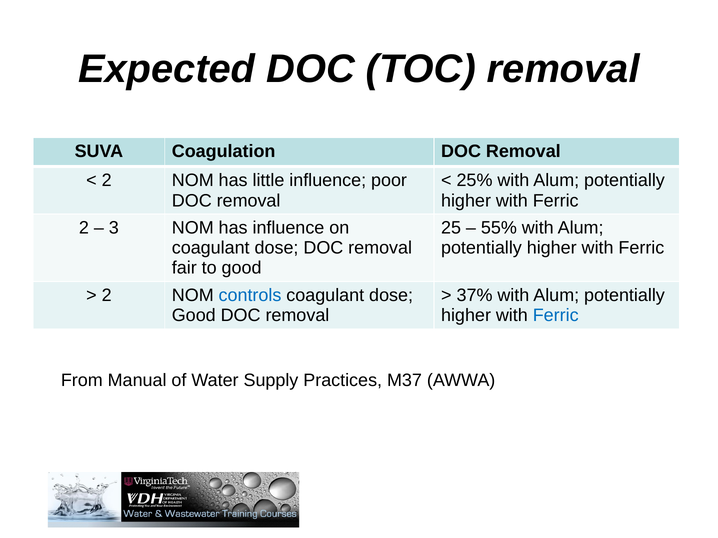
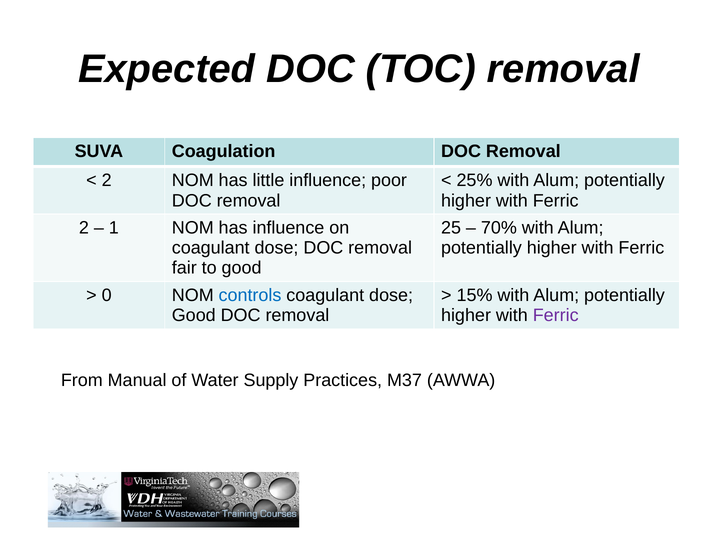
3: 3 -> 1
55%: 55% -> 70%
2 at (107, 296): 2 -> 0
37%: 37% -> 15%
Ferric at (556, 316) colour: blue -> purple
